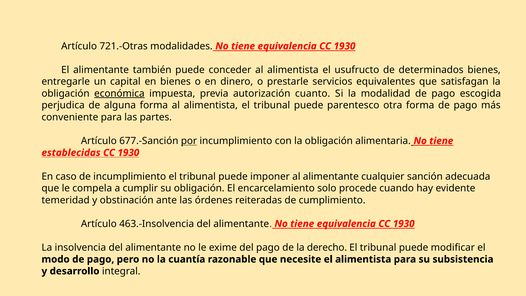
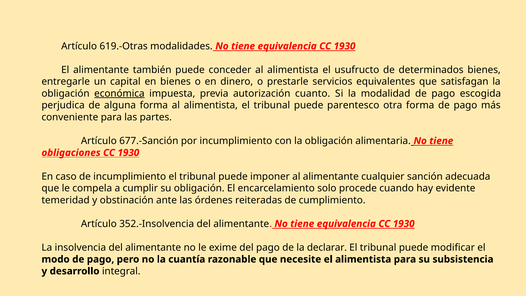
721.-Otras: 721.-Otras -> 619.-Otras
por underline: present -> none
establecidas: establecidas -> obligaciones
463.-Insolvencia: 463.-Insolvencia -> 352.-Insolvencia
derecho: derecho -> declarar
